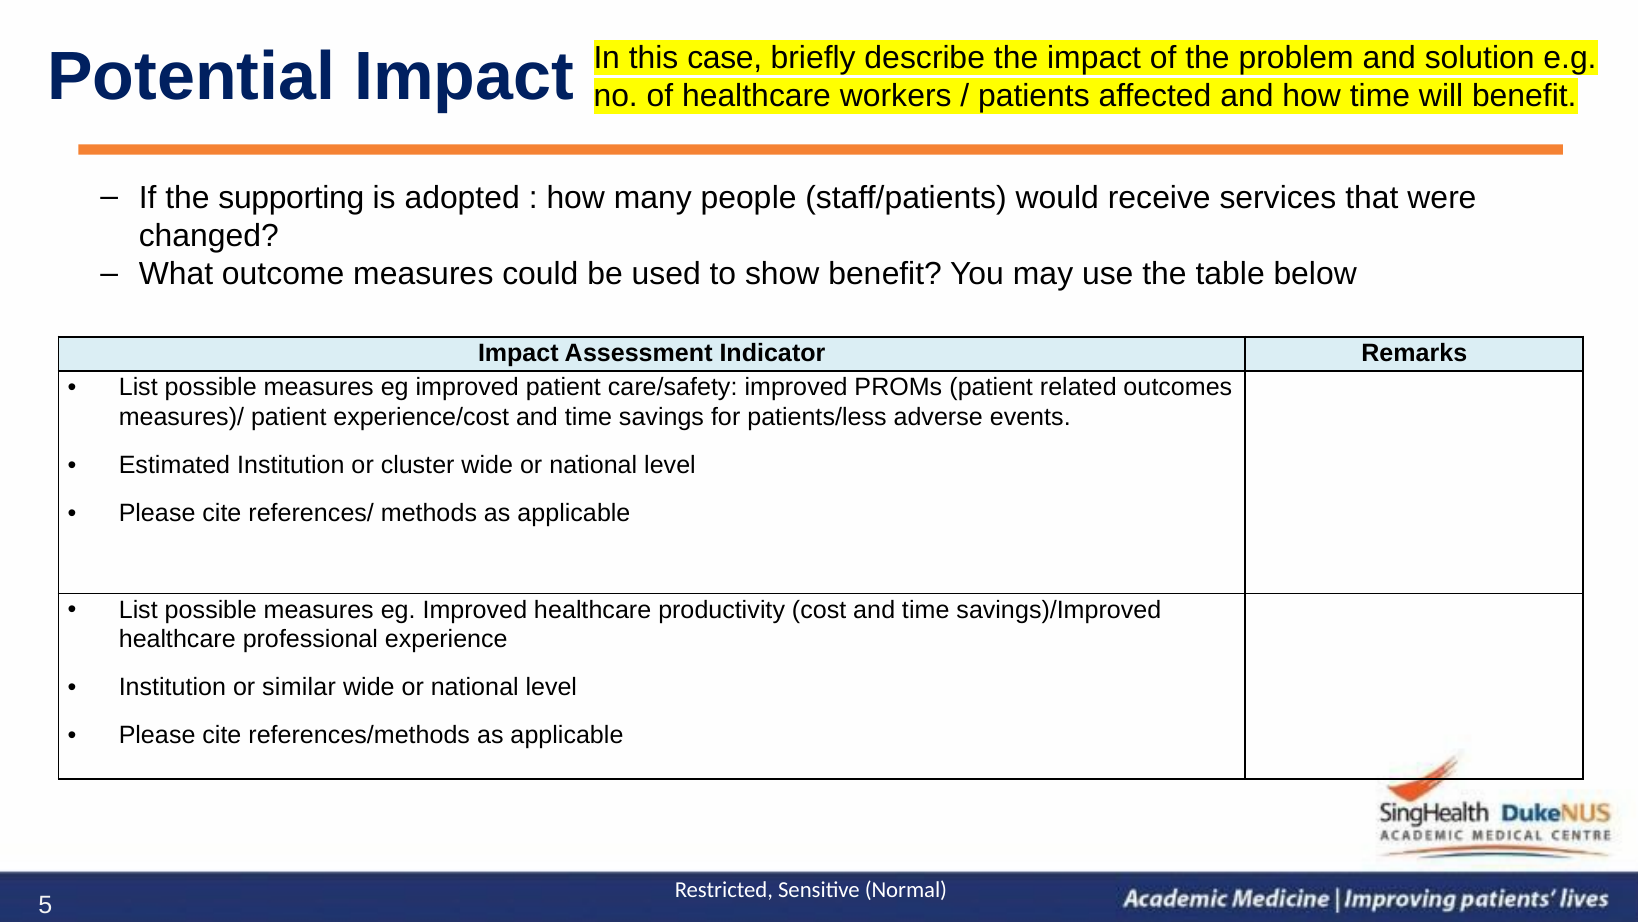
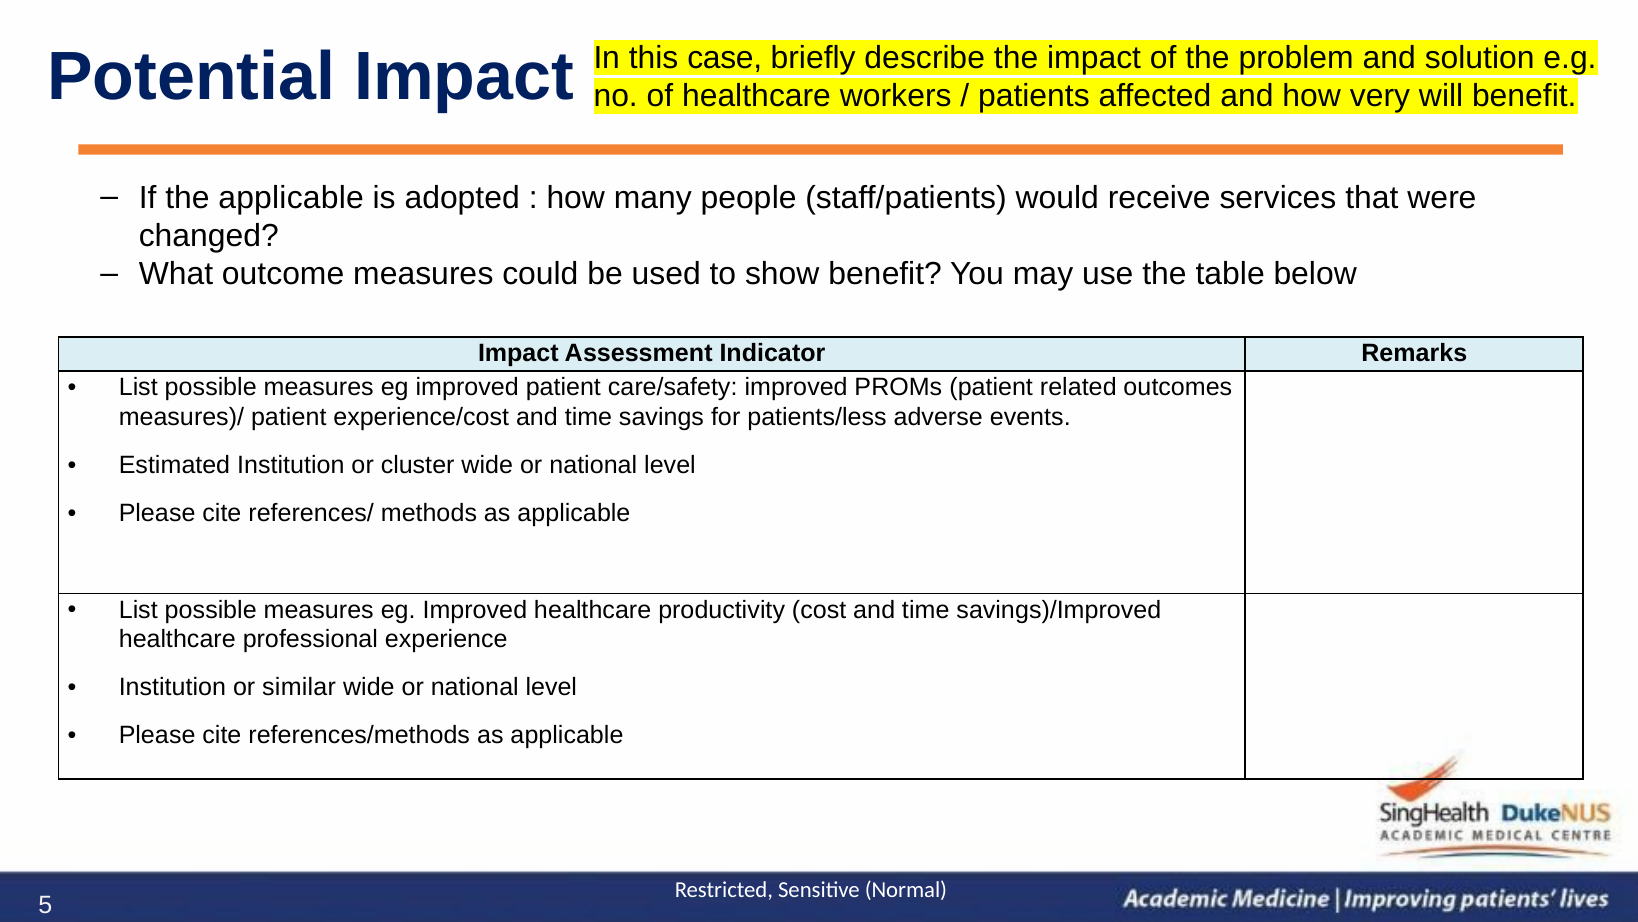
how time: time -> very
the supporting: supporting -> applicable
